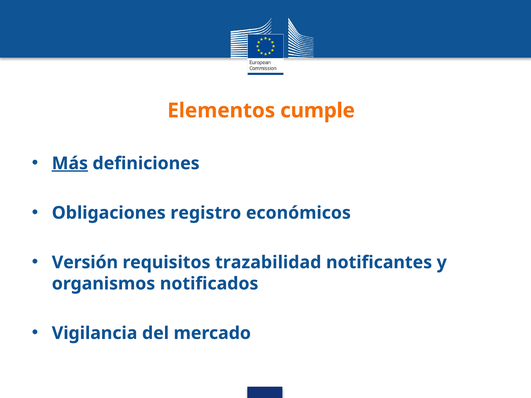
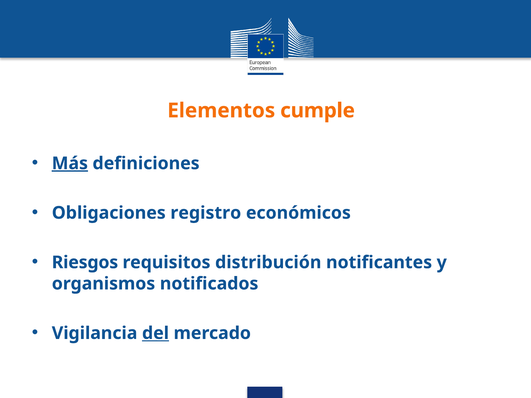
Versión: Versión -> Riesgos
trazabilidad: trazabilidad -> distribución
del underline: none -> present
